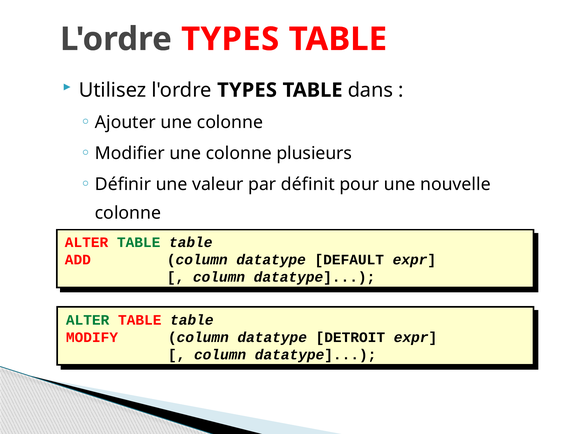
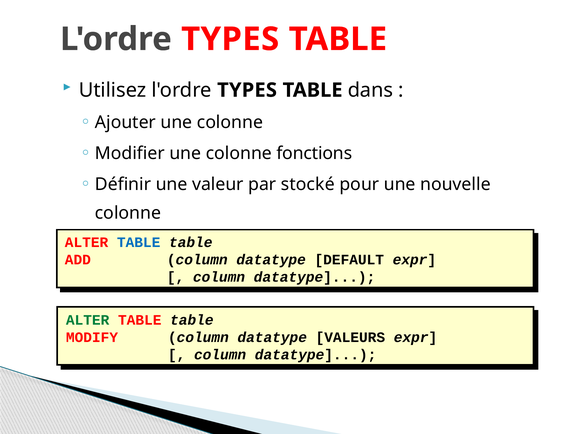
plusieurs: plusieurs -> fonctions
définit: définit -> stocké
TABLE at (139, 242) colour: green -> blue
DETROIT: DETROIT -> VALEURS
